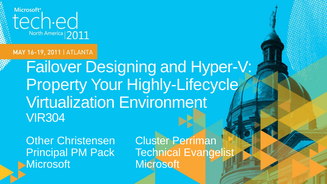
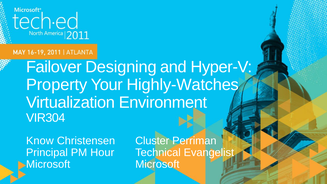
Highly-Lifecycle: Highly-Lifecycle -> Highly-Watches
Other: Other -> Know
Pack: Pack -> Hour
